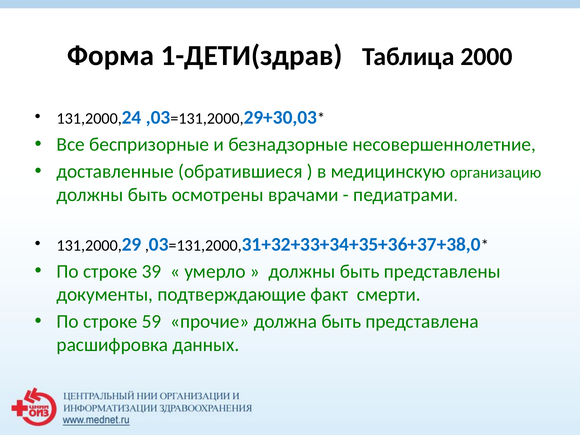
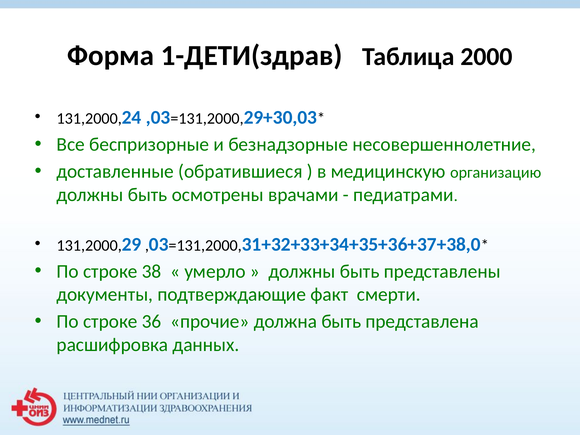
39: 39 -> 38
59: 59 -> 36
